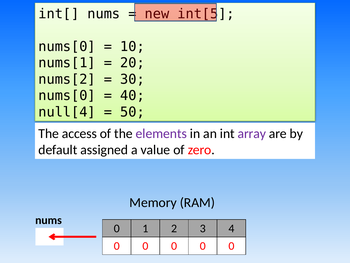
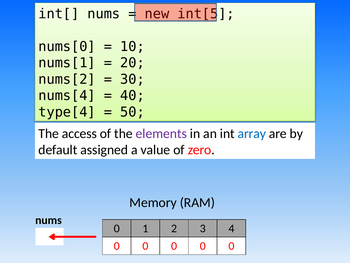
nums[0 at (67, 95): nums[0 -> nums[4
null[4: null[4 -> type[4
array colour: purple -> blue
